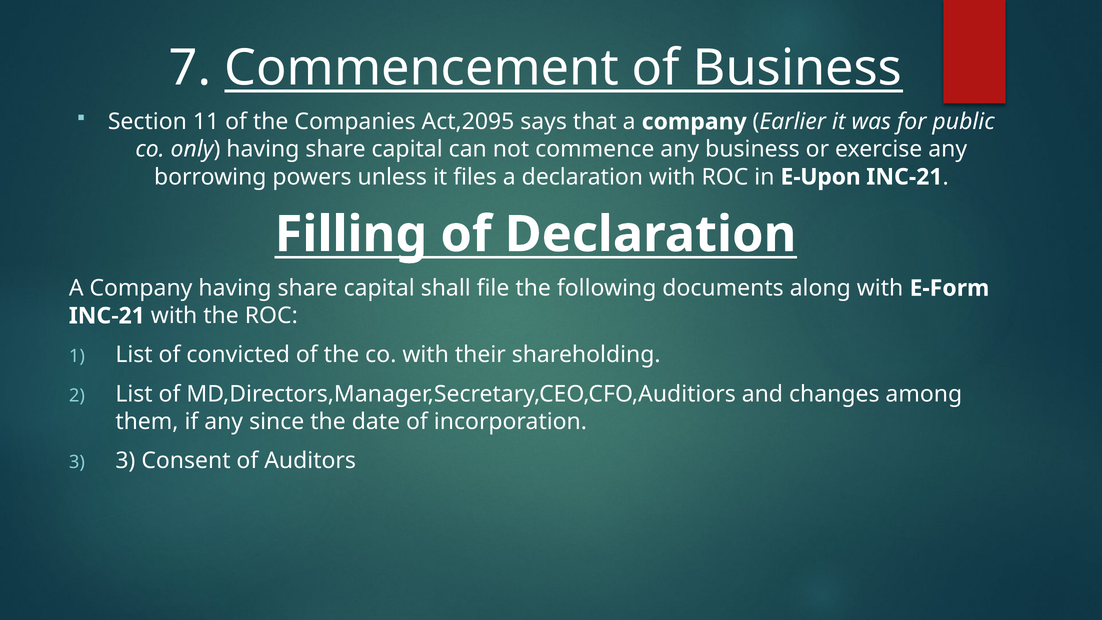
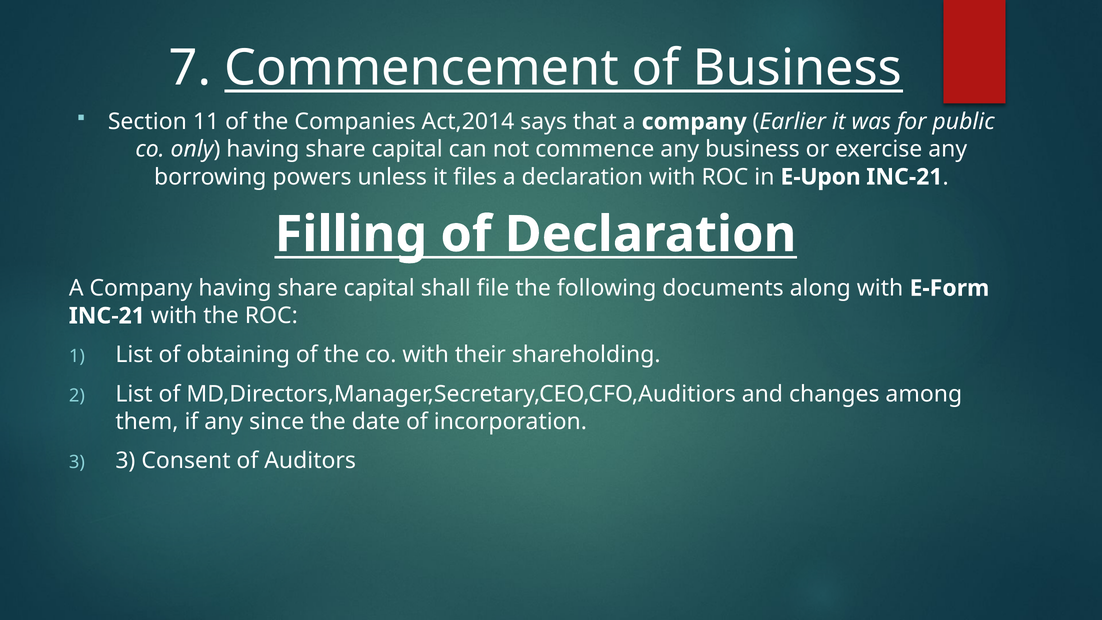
Act,2095: Act,2095 -> Act,2014
convicted: convicted -> obtaining
